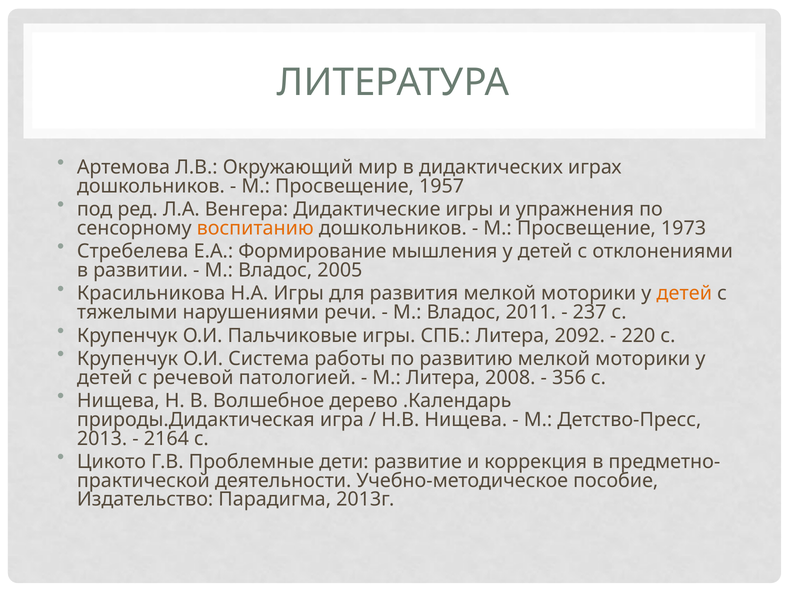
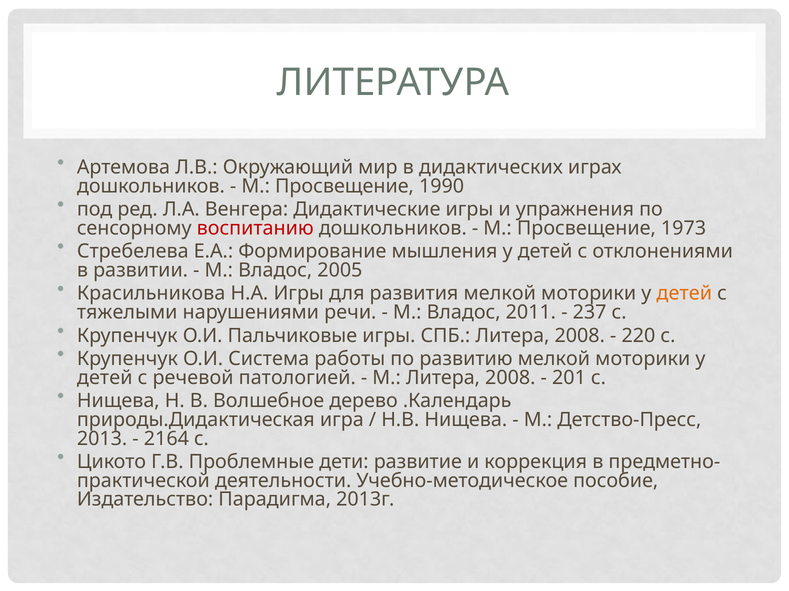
1957: 1957 -> 1990
воспитанию colour: orange -> red
СПБ Литера 2092: 2092 -> 2008
356: 356 -> 201
